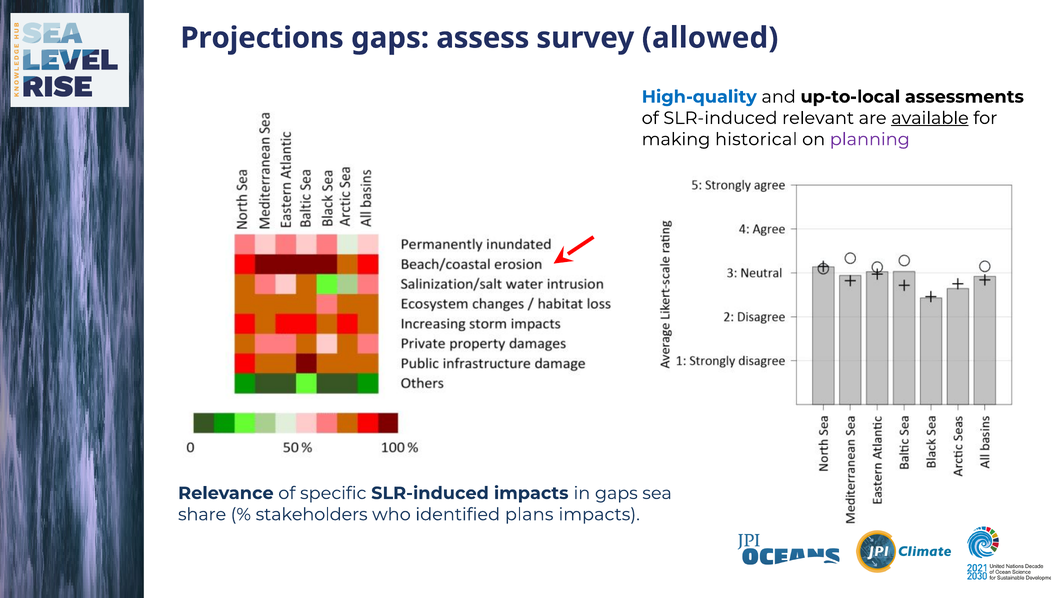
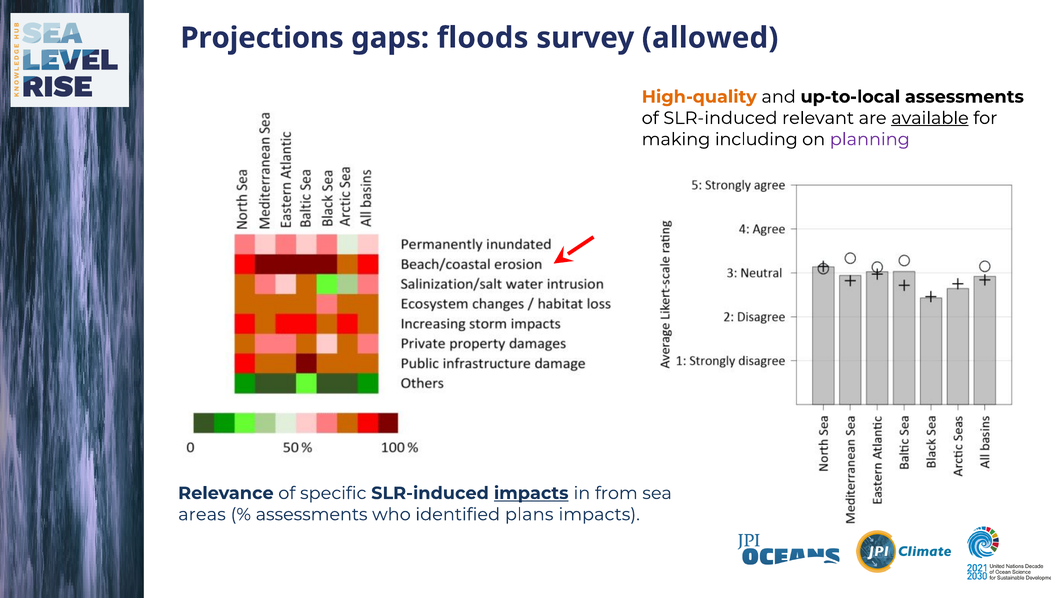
assess: assess -> floods
High-quality colour: blue -> orange
historical: historical -> including
impacts at (531, 493) underline: none -> present
in gaps: gaps -> from
share: share -> areas
stakeholders at (312, 514): stakeholders -> assessments
